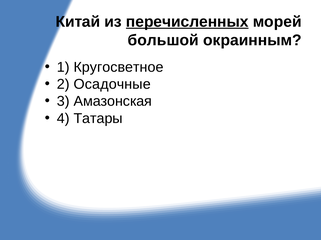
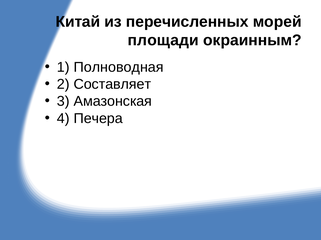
перечисленных underline: present -> none
большой: большой -> площади
Кругосветное: Кругосветное -> Полноводная
Осадочные: Осадочные -> Составляет
Татары: Татары -> Печера
